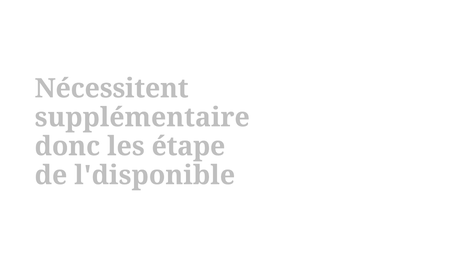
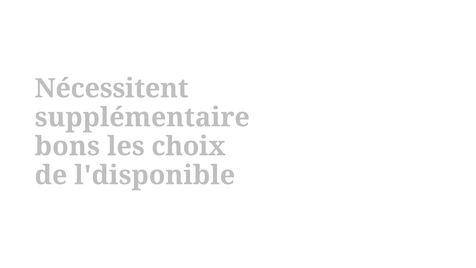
donc: donc -> bons
étape: étape -> choix
